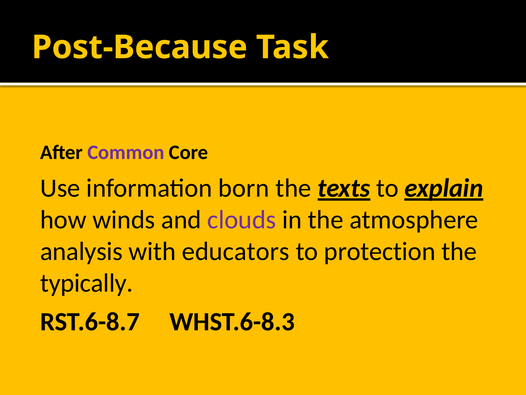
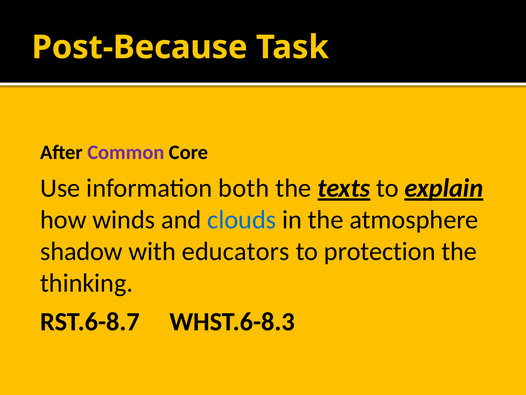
born: born -> both
clouds colour: purple -> blue
analysis: analysis -> shadow
typically: typically -> thinking
